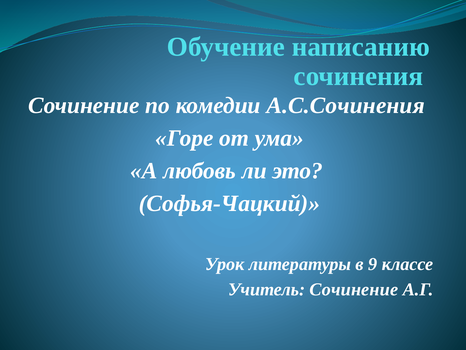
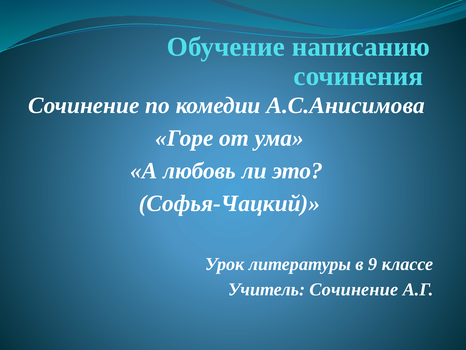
А.С.Сочинения: А.С.Сочинения -> А.С.Анисимова
